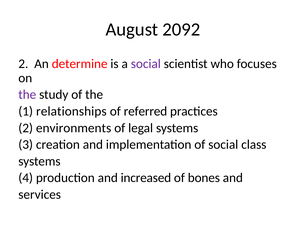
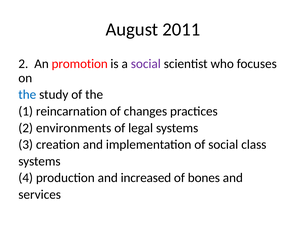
2092: 2092 -> 2011
determine: determine -> promotion
the at (27, 95) colour: purple -> blue
relationships: relationships -> reincarnation
referred: referred -> changes
